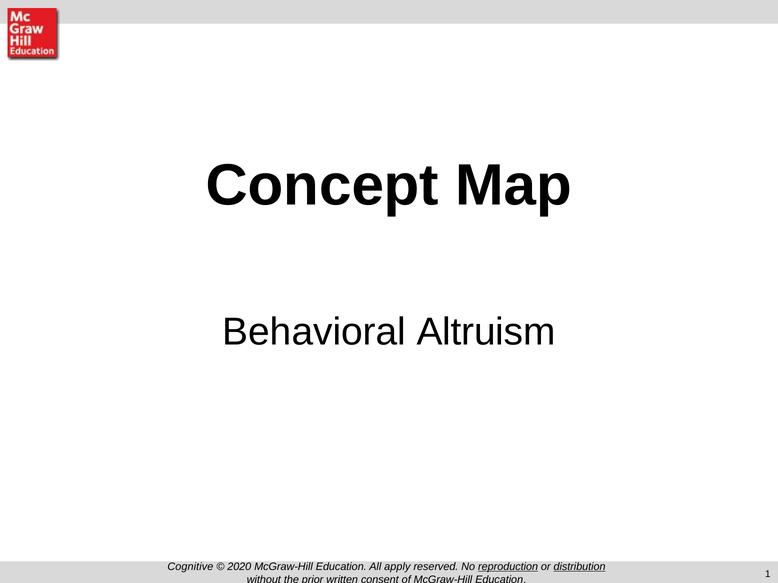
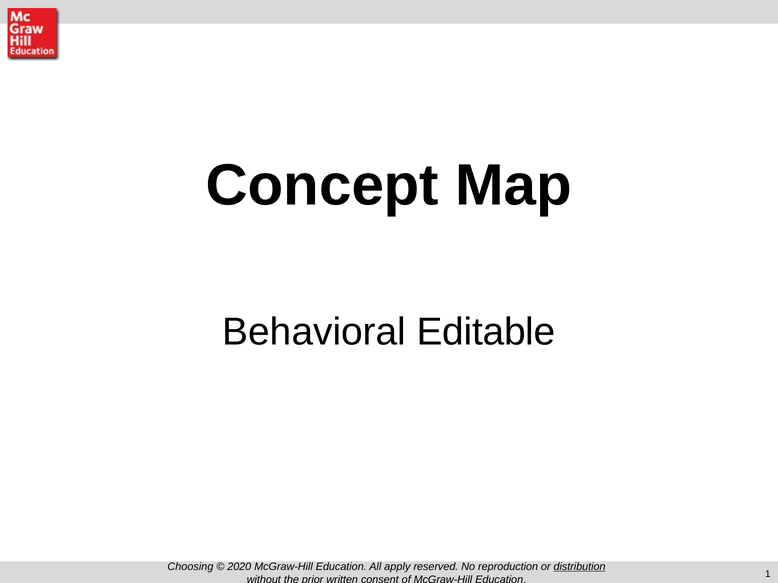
Altruism: Altruism -> Editable
Cognitive: Cognitive -> Choosing
reproduction underline: present -> none
